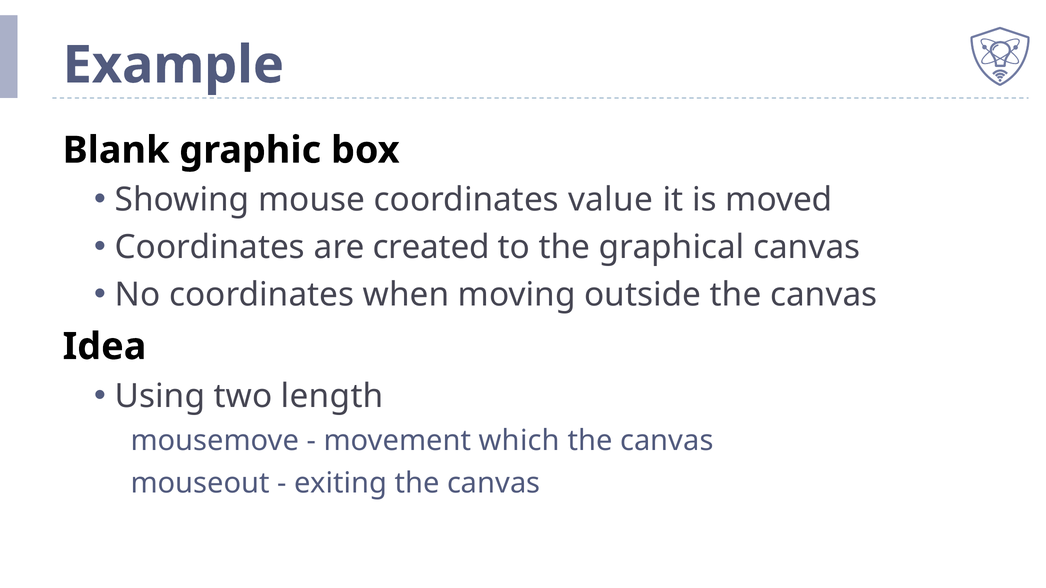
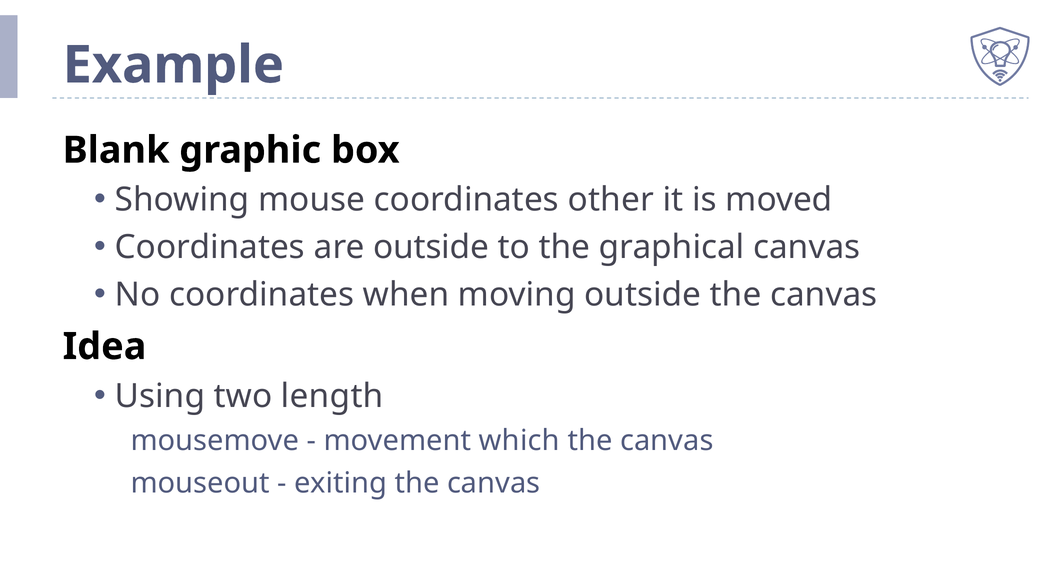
value: value -> other
are created: created -> outside
